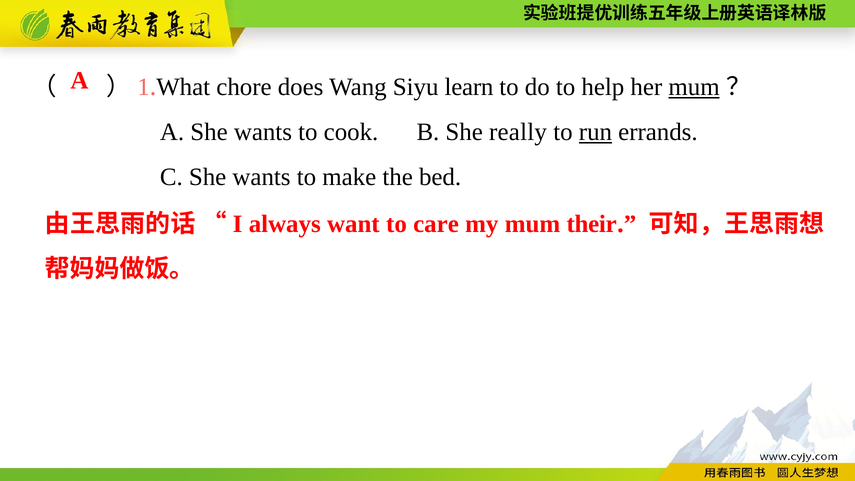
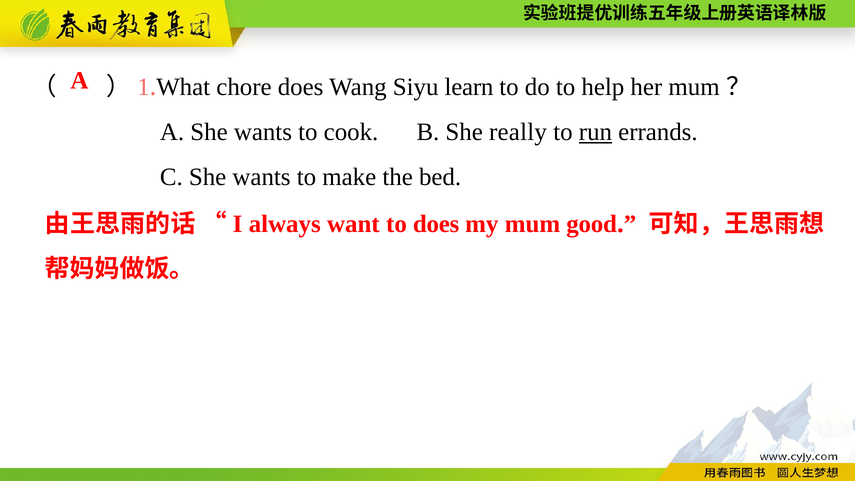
mum at (694, 87) underline: present -> none
to care: care -> does
their: their -> good
